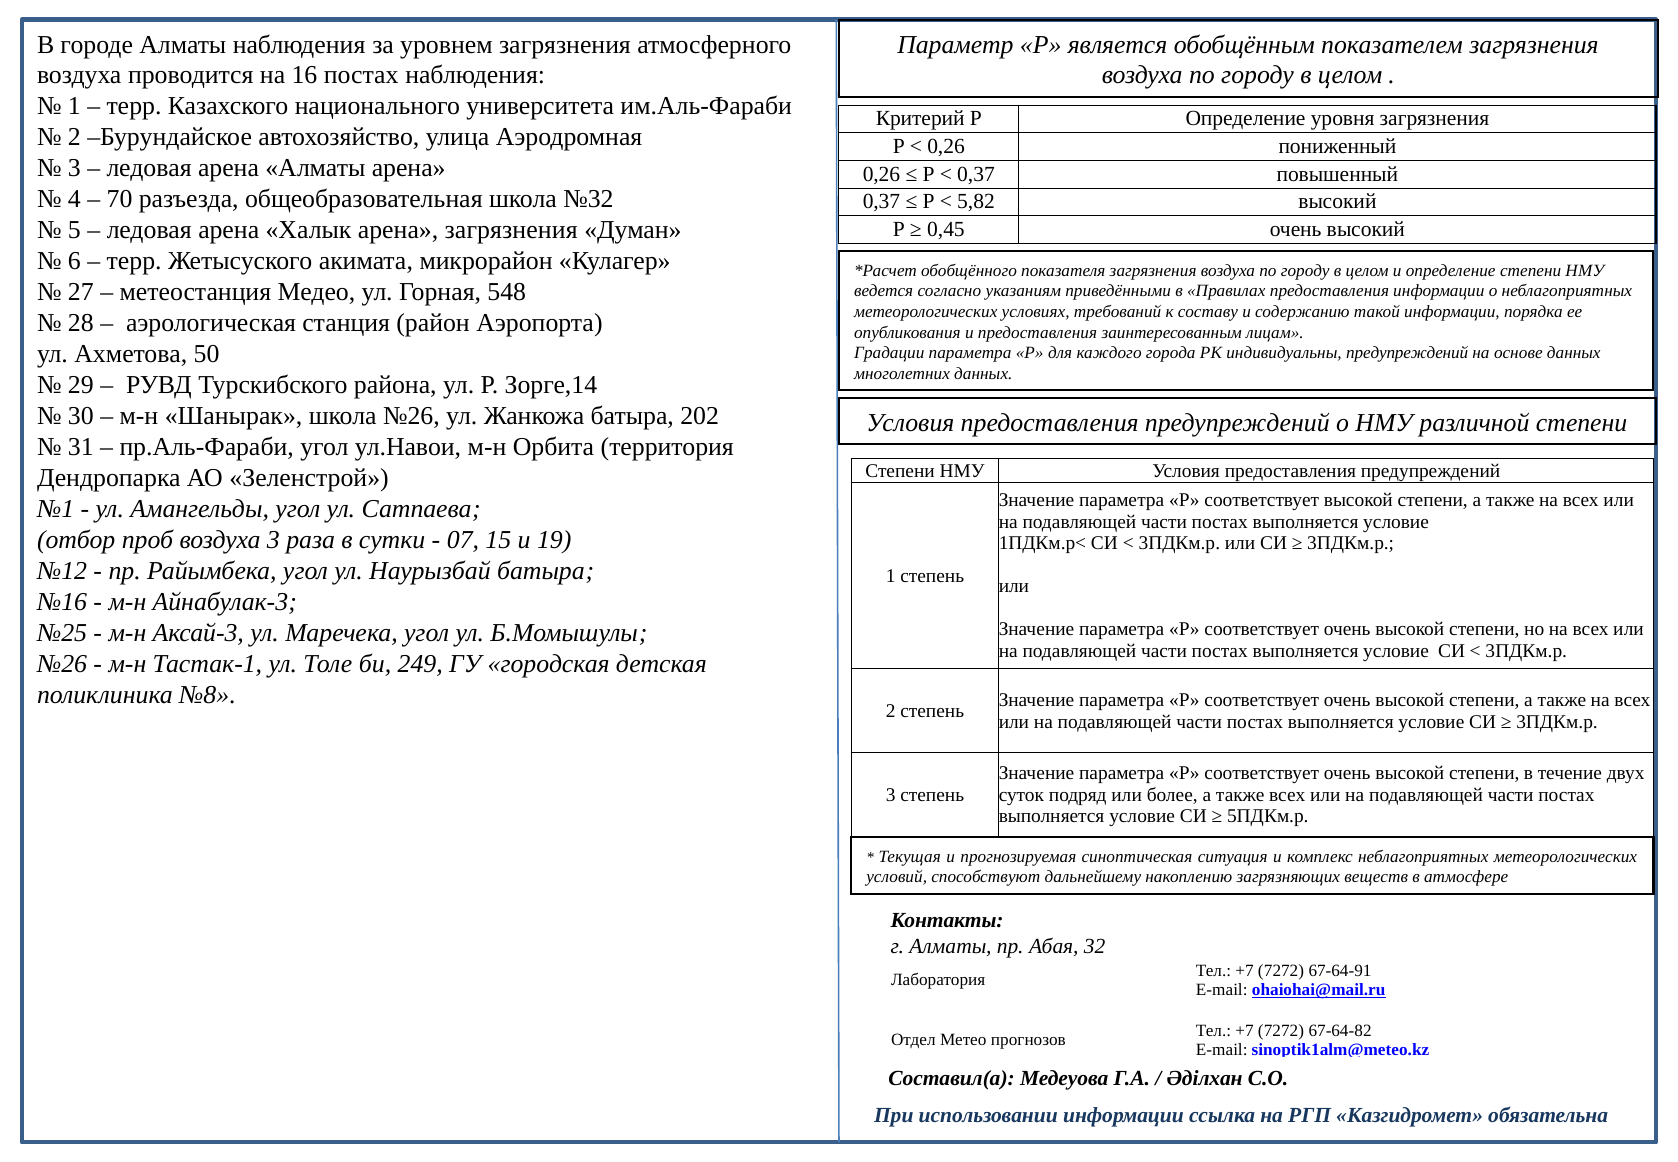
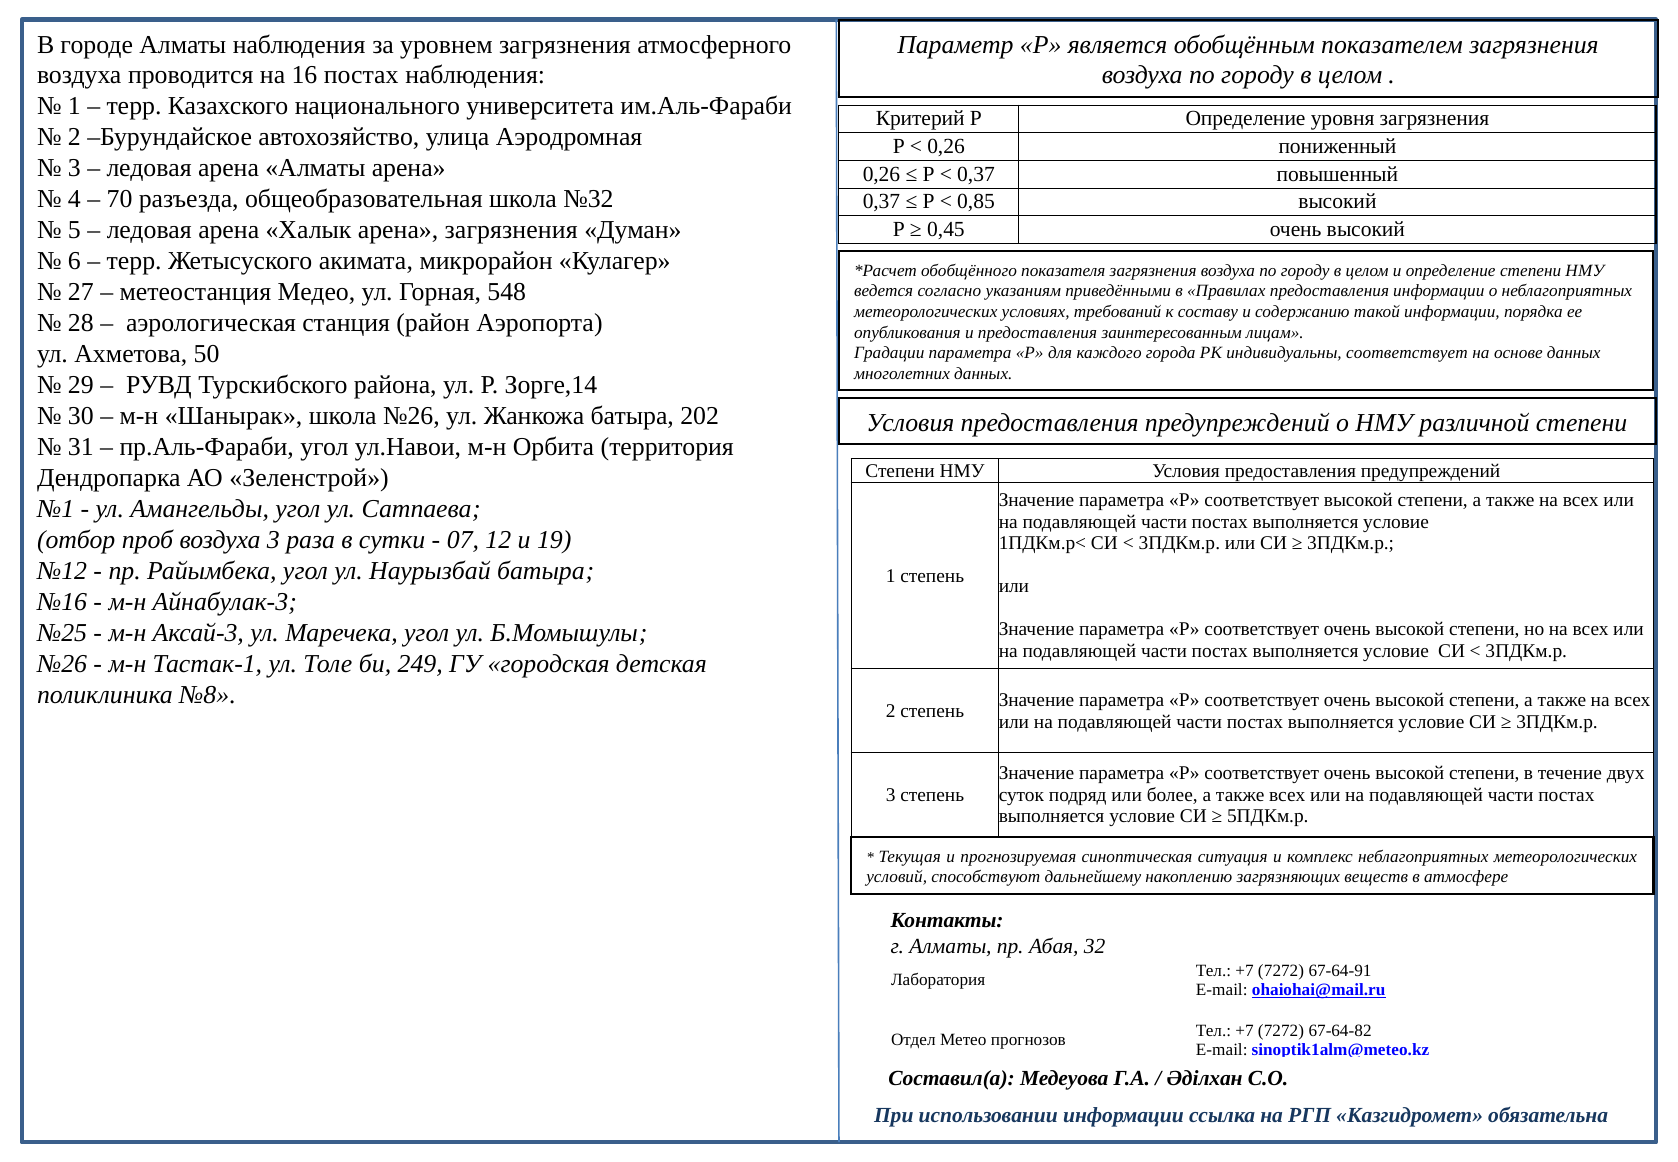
5,82: 5,82 -> 0,85
индивидуальны предупреждений: предупреждений -> соответствует
15: 15 -> 12
